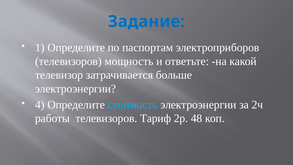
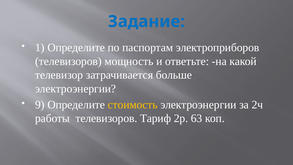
4: 4 -> 9
стоимость colour: light blue -> yellow
48: 48 -> 63
